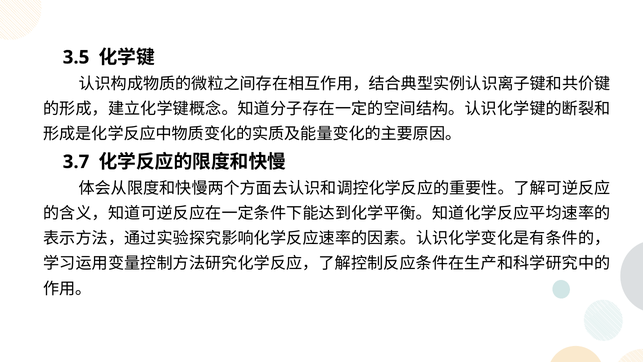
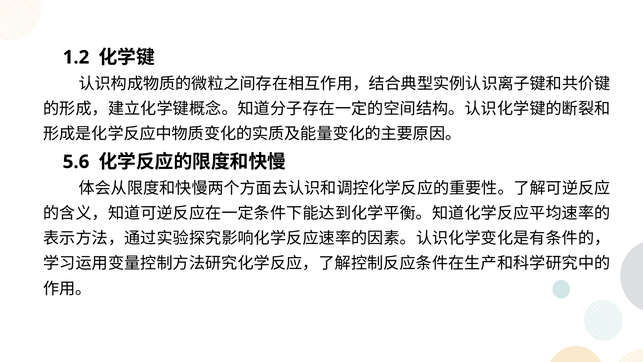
3.5: 3.5 -> 1.2
3.7: 3.7 -> 5.6
